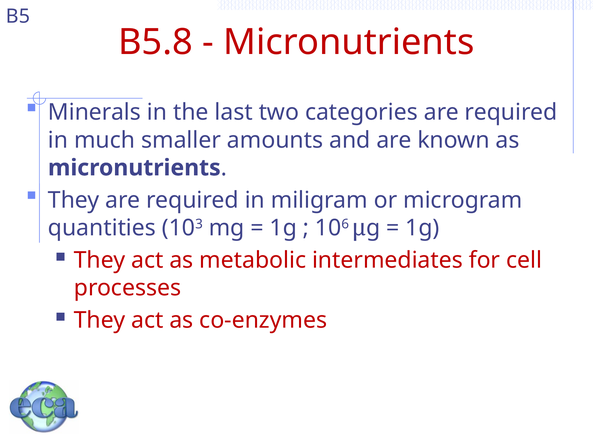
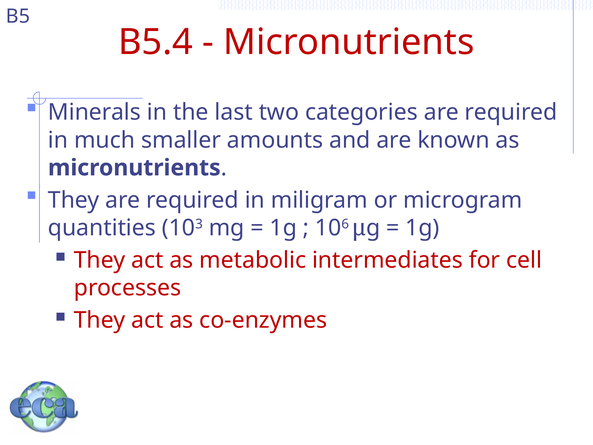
B5.8: B5.8 -> B5.4
